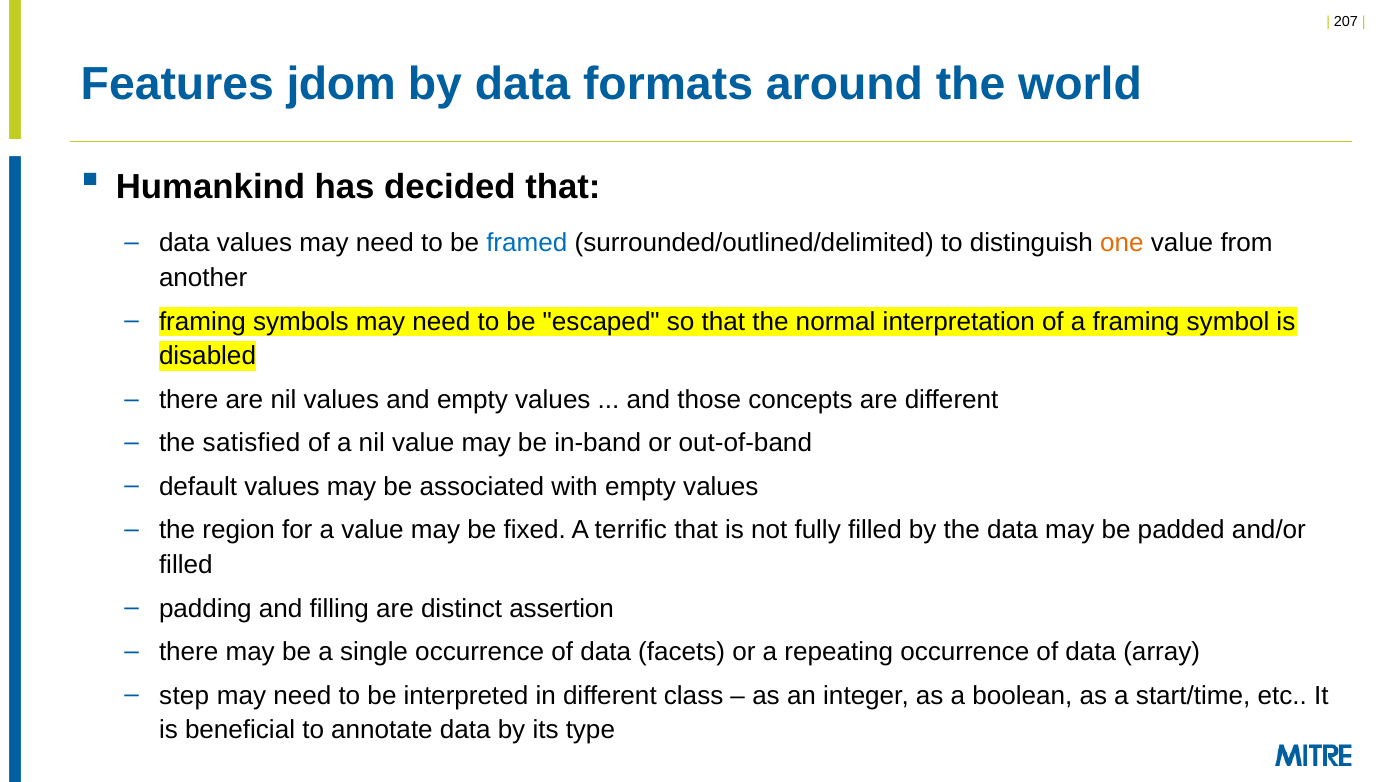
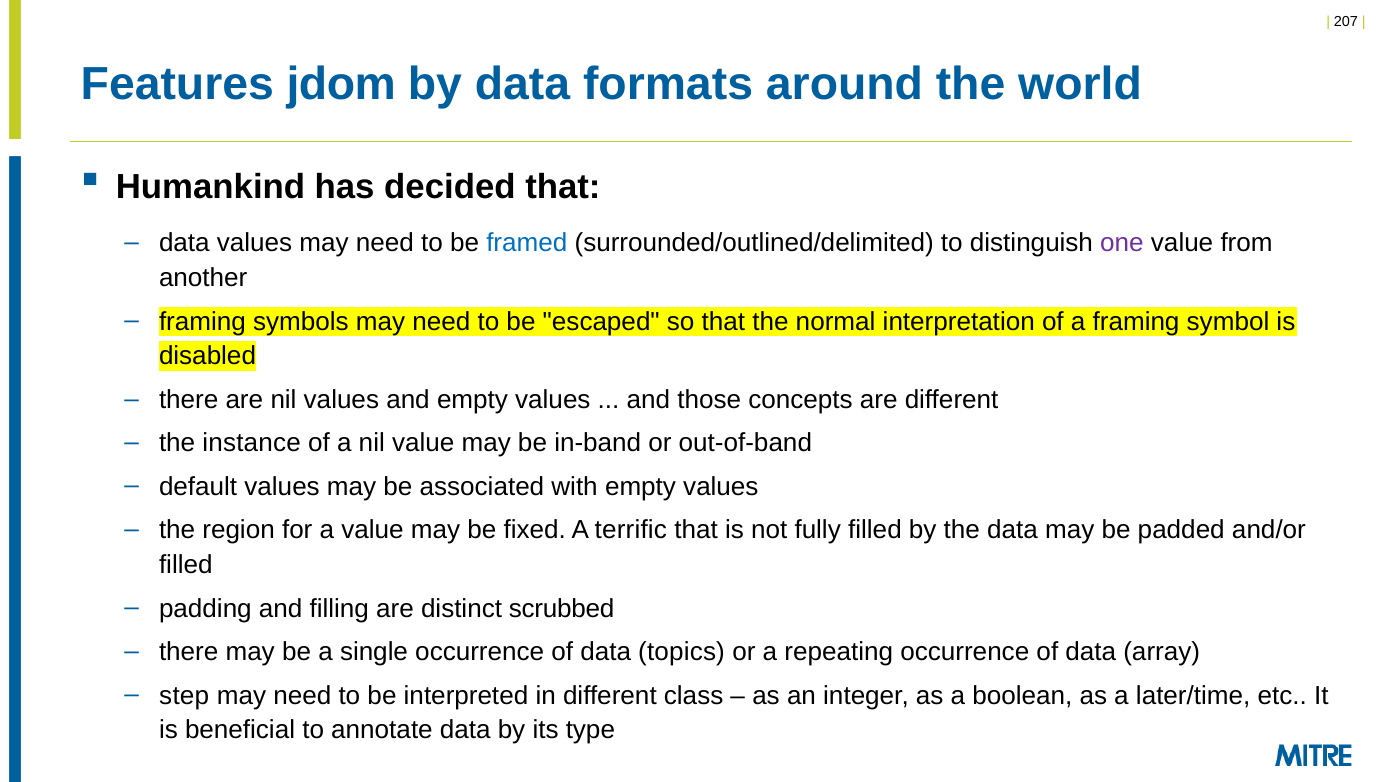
one colour: orange -> purple
satisfied: satisfied -> instance
assertion: assertion -> scrubbed
facets: facets -> topics
start/time: start/time -> later/time
